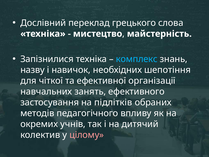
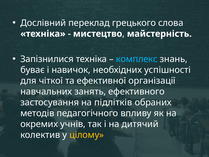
назву: назву -> буває
шепотіння: шепотіння -> успішності
цілому colour: pink -> yellow
